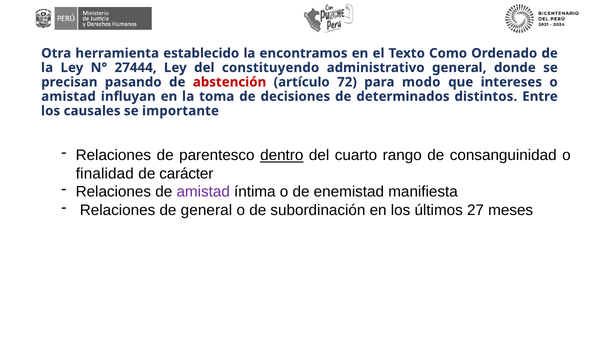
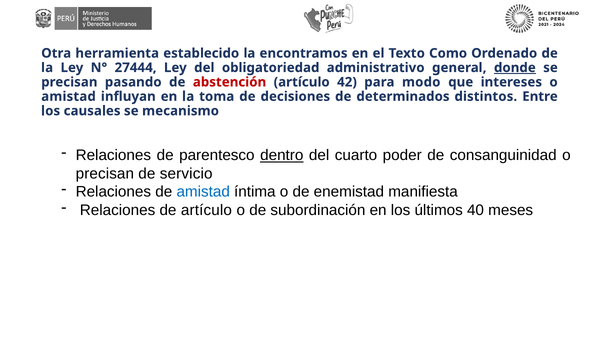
constituyendo: constituyendo -> obligatoriedad
donde underline: none -> present
72: 72 -> 42
importante: importante -> mecanismo
rango: rango -> poder
finalidad at (105, 174): finalidad -> precisan
carácter: carácter -> servicio
amistad at (203, 192) colour: purple -> blue
de general: general -> artículo
27: 27 -> 40
